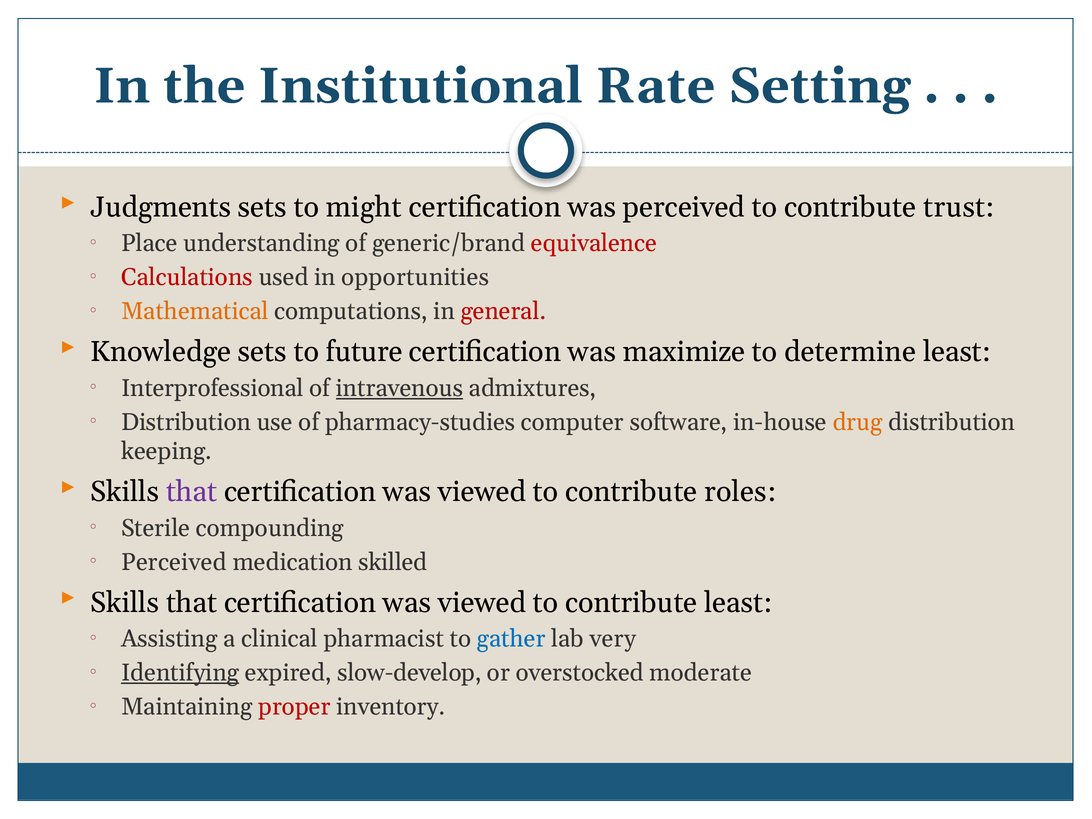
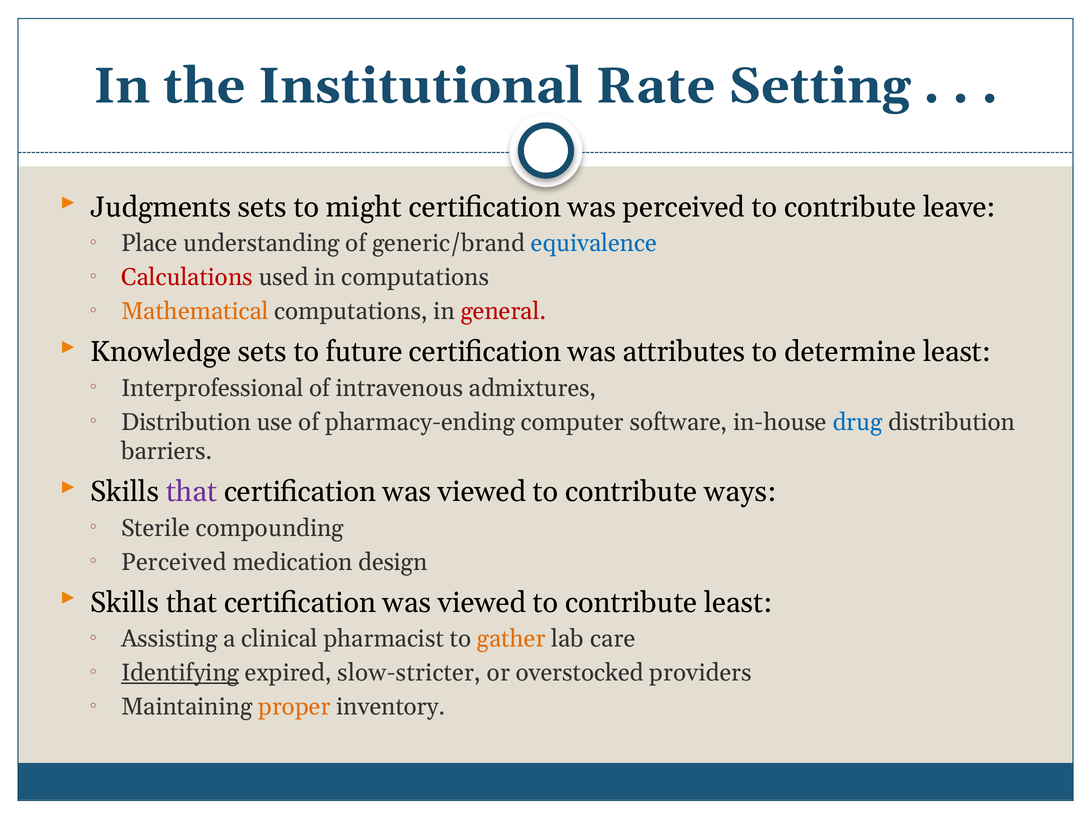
trust: trust -> leave
equivalence colour: red -> blue
in opportunities: opportunities -> computations
maximize: maximize -> attributes
intravenous underline: present -> none
pharmacy-studies: pharmacy-studies -> pharmacy-ending
drug colour: orange -> blue
keeping: keeping -> barriers
roles: roles -> ways
skilled: skilled -> design
gather colour: blue -> orange
very: very -> care
slow-develop: slow-develop -> slow-stricter
moderate: moderate -> providers
proper colour: red -> orange
